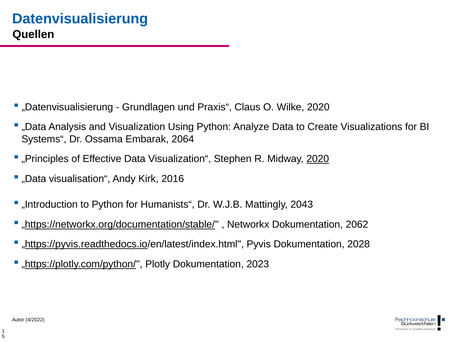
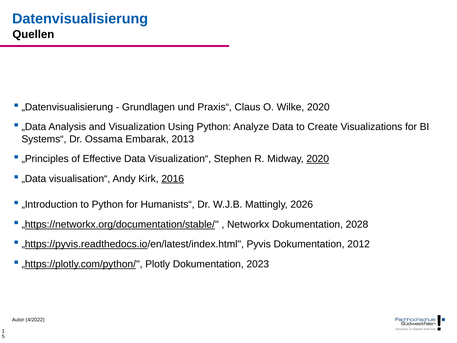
2064: 2064 -> 2013
2016 underline: none -> present
2043: 2043 -> 2026
2062: 2062 -> 2028
2028: 2028 -> 2012
